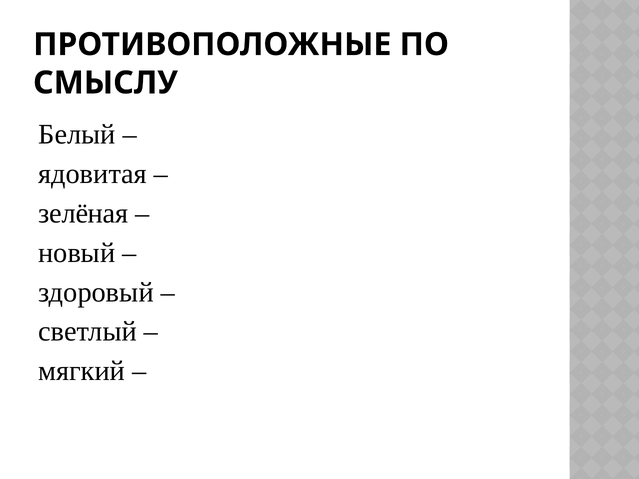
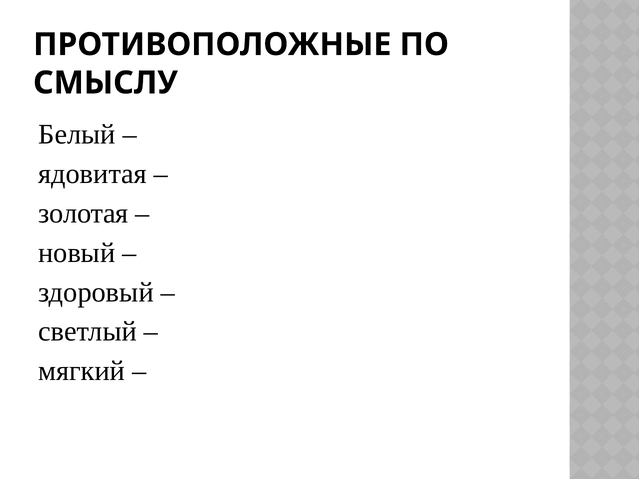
зелёная: зелёная -> золотая
